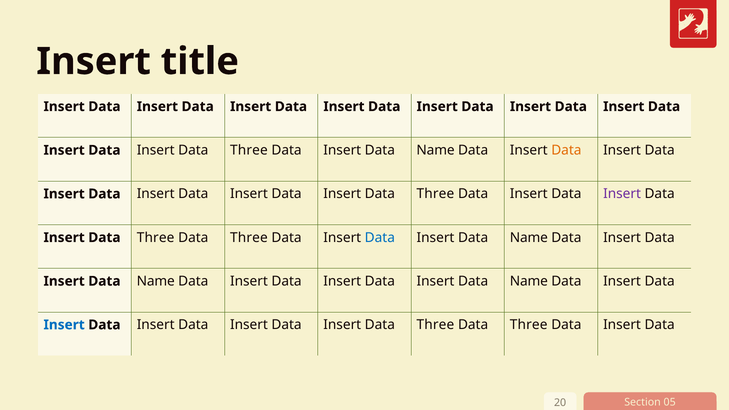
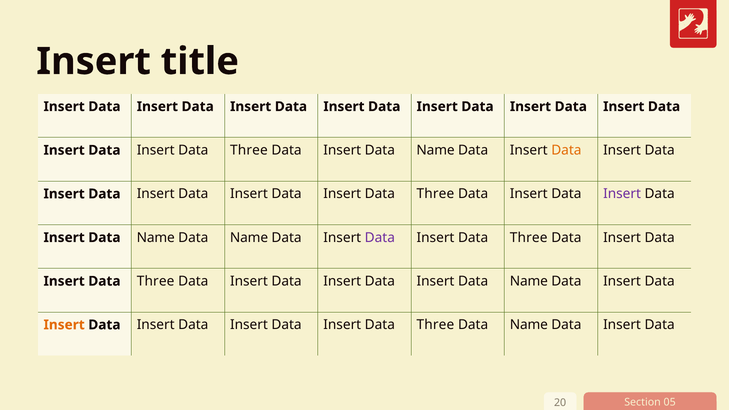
Three at (156, 238): Three -> Name
Three at (249, 238): Three -> Name
Data at (380, 238) colour: blue -> purple
Name at (529, 238): Name -> Three
Name at (156, 281): Name -> Three
Insert at (64, 325) colour: blue -> orange
Three at (529, 325): Three -> Name
